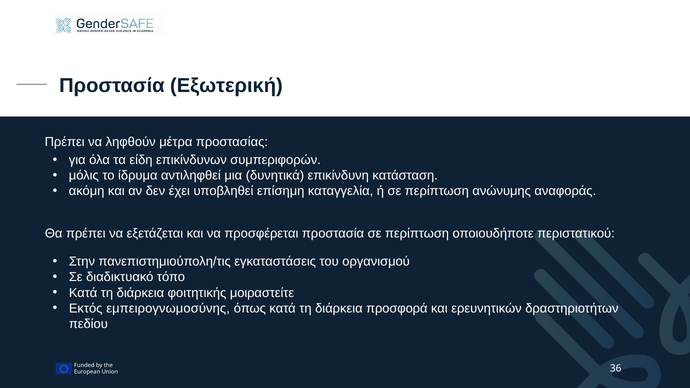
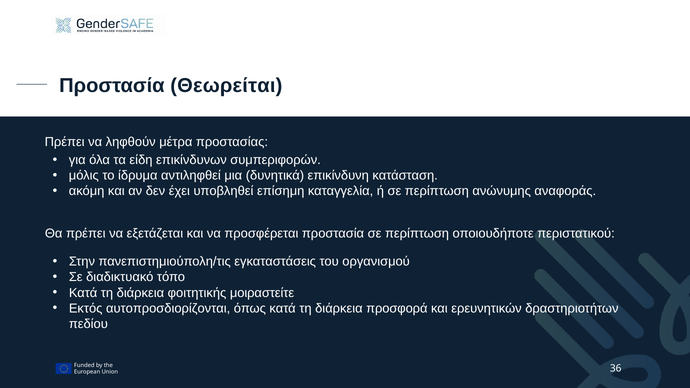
Εξωτερική: Εξωτερική -> Θεωρείται
εμπειρογνωμοσύνης: εμπειρογνωμοσύνης -> αυτοπροσδιορίζονται
